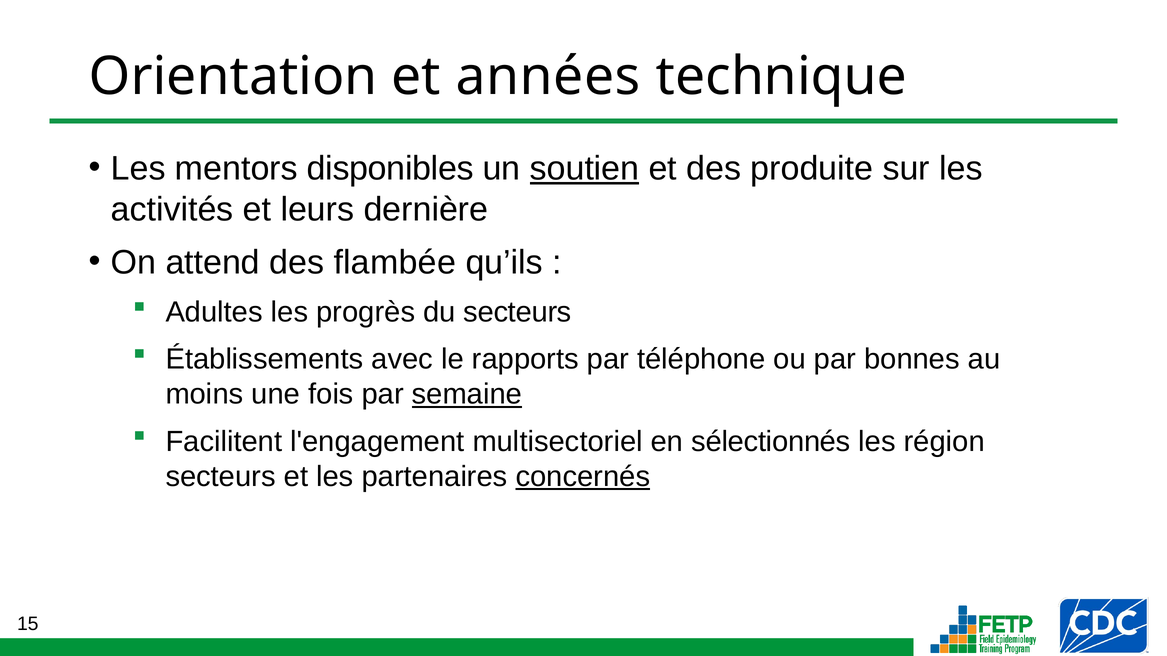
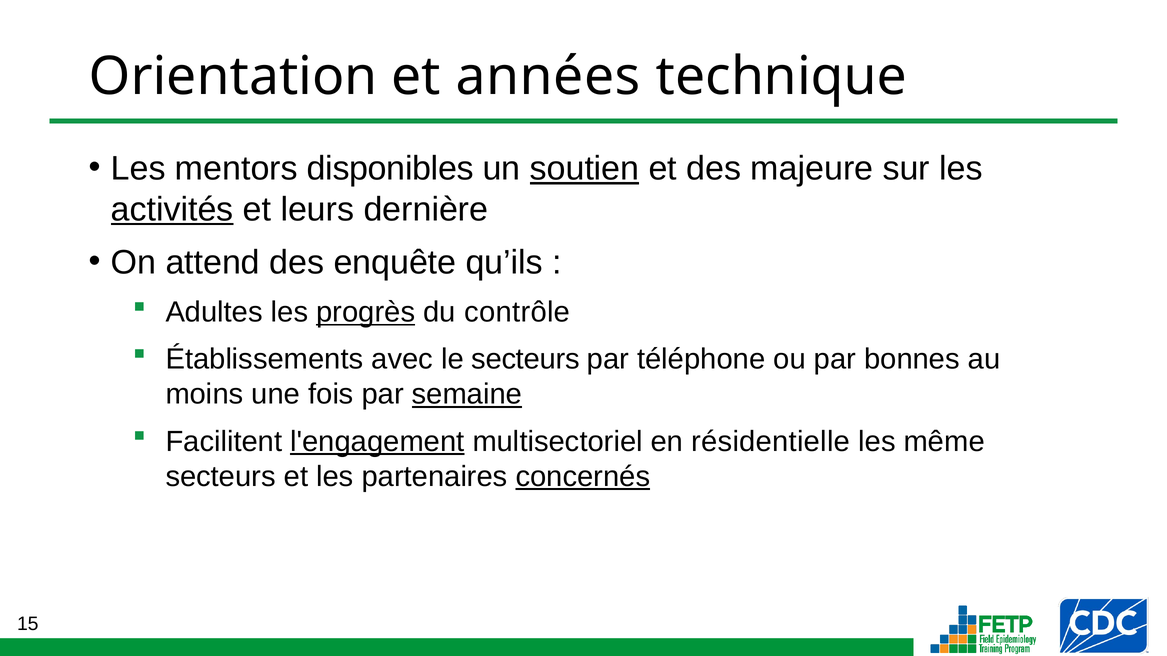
produite: produite -> majeure
activités underline: none -> present
flambée: flambée -> enquête
progrès underline: none -> present
du secteurs: secteurs -> contrôle
le rapports: rapports -> secteurs
l'engagement underline: none -> present
sélectionnés: sélectionnés -> résidentielle
région: région -> même
